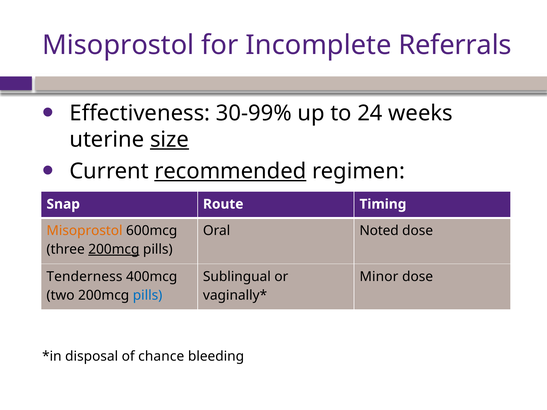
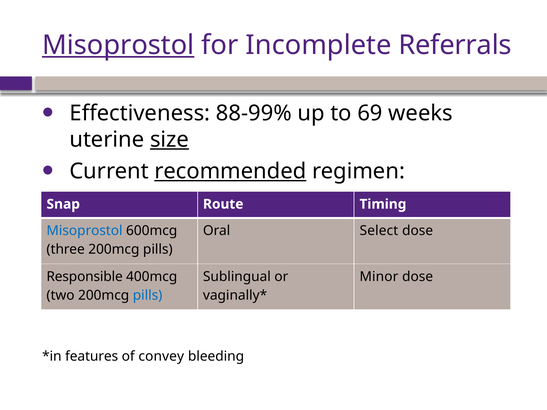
Misoprostol at (118, 45) underline: none -> present
30-99%: 30-99% -> 88-99%
24: 24 -> 69
Misoprostol at (85, 231) colour: orange -> blue
Noted: Noted -> Select
200mcg at (114, 249) underline: present -> none
Tenderness: Tenderness -> Responsible
disposal: disposal -> features
chance: chance -> convey
